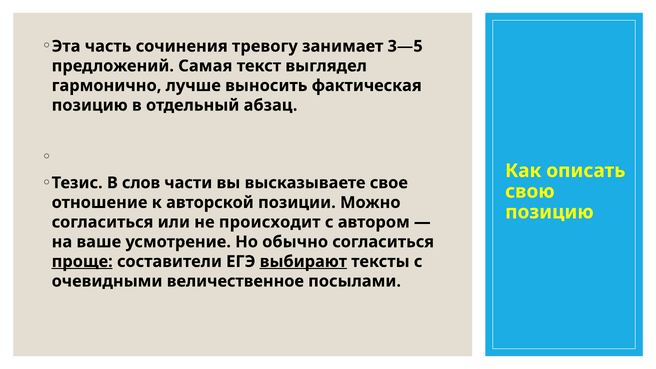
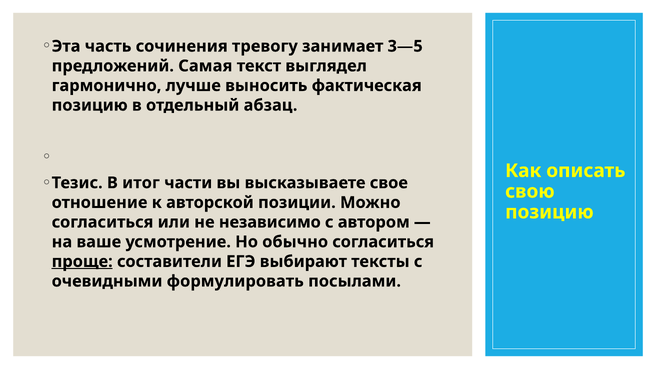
слов: слов -> итог
происходит: происходит -> независимо
выбирают underline: present -> none
величественное: величественное -> формулировать
